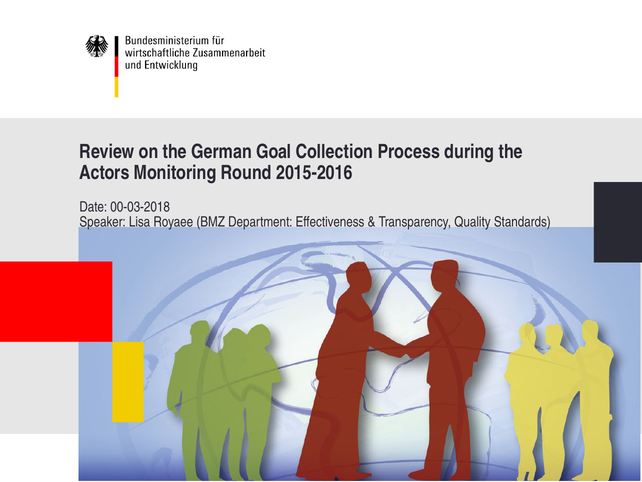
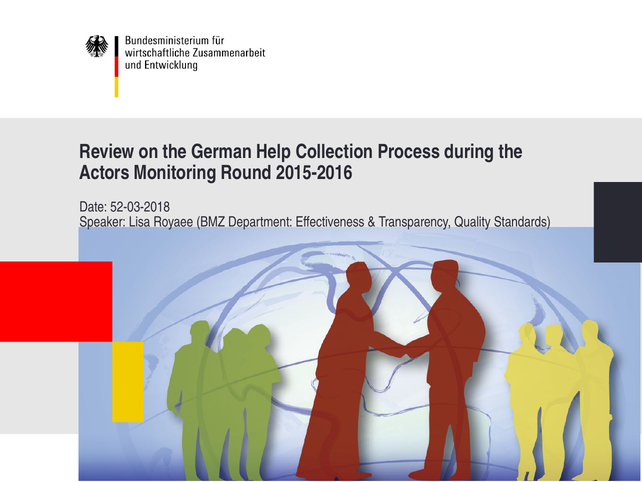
Goal: Goal -> Help
00-03-2018: 00-03-2018 -> 52-03-2018
